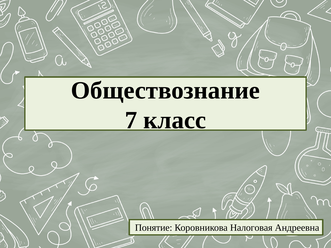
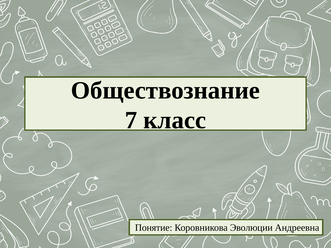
Налоговая: Налоговая -> Эволюции
